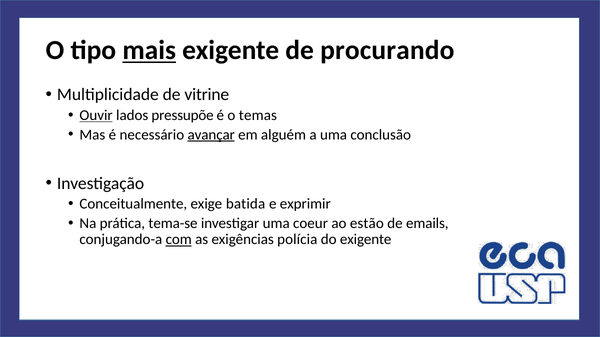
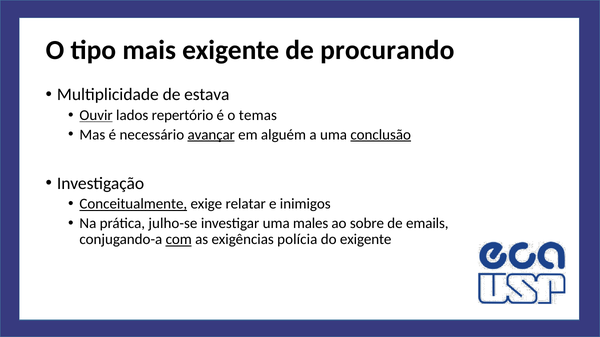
mais underline: present -> none
vitrine: vitrine -> estava
pressupõe: pressupõe -> repertório
conclusão underline: none -> present
Conceitualmente underline: none -> present
batida: batida -> relatar
exprimir: exprimir -> inimigos
tema-se: tema-se -> julho-se
coeur: coeur -> males
estão: estão -> sobre
